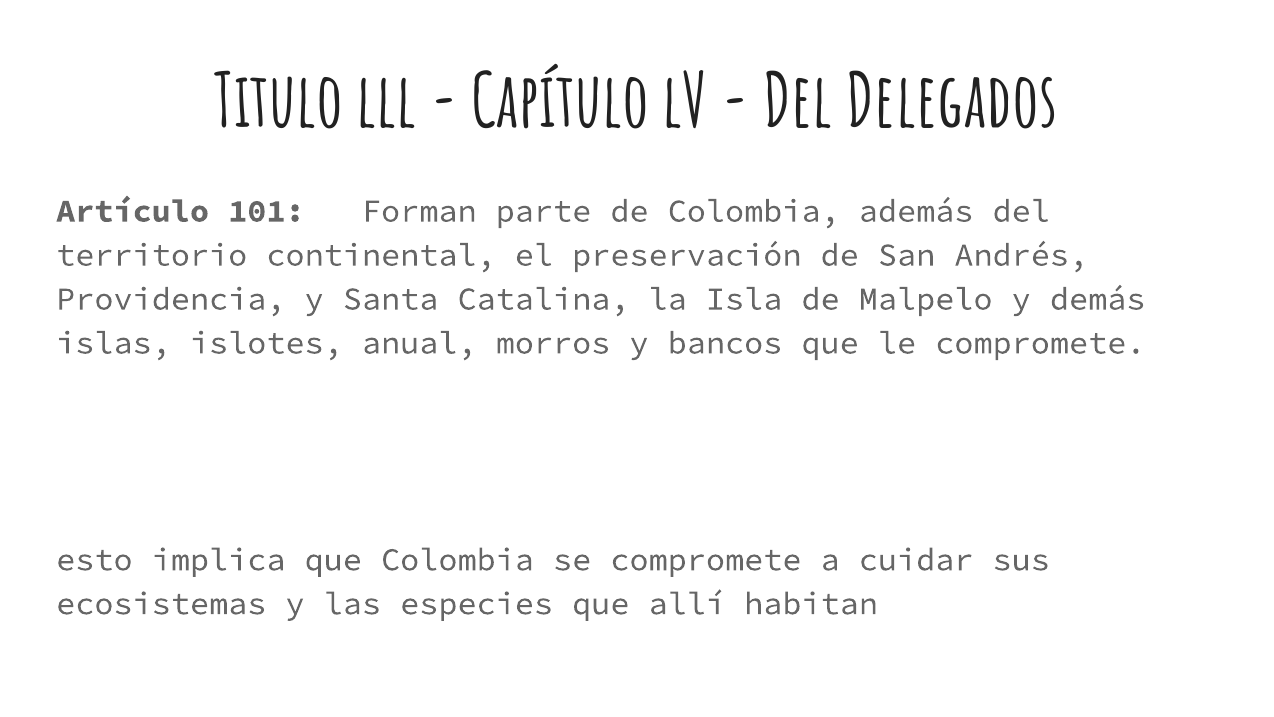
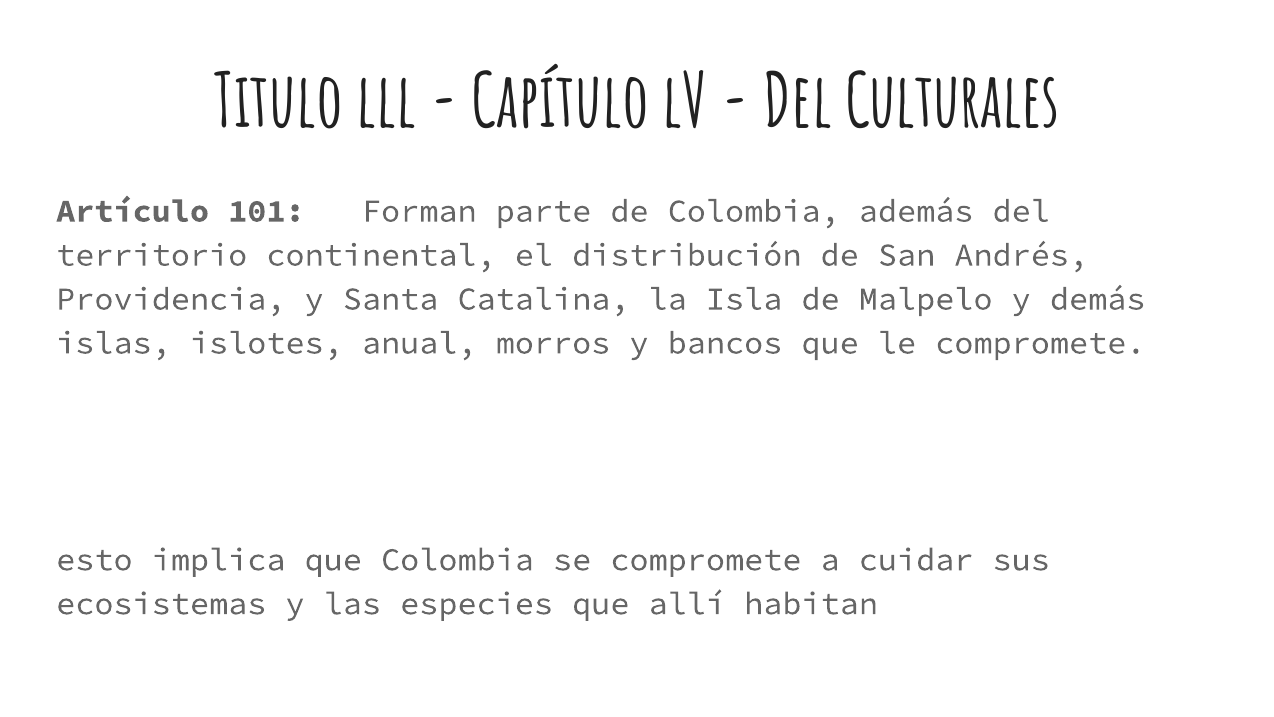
Delegados: Delegados -> Culturales
preservación: preservación -> distribución
